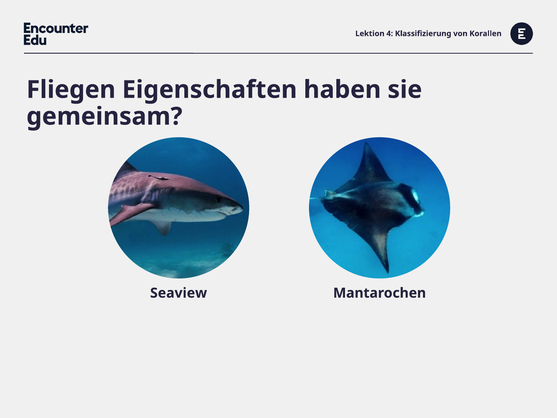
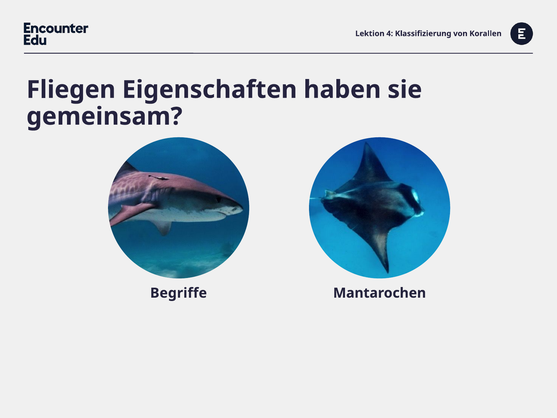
Seaview: Seaview -> Begriffe
